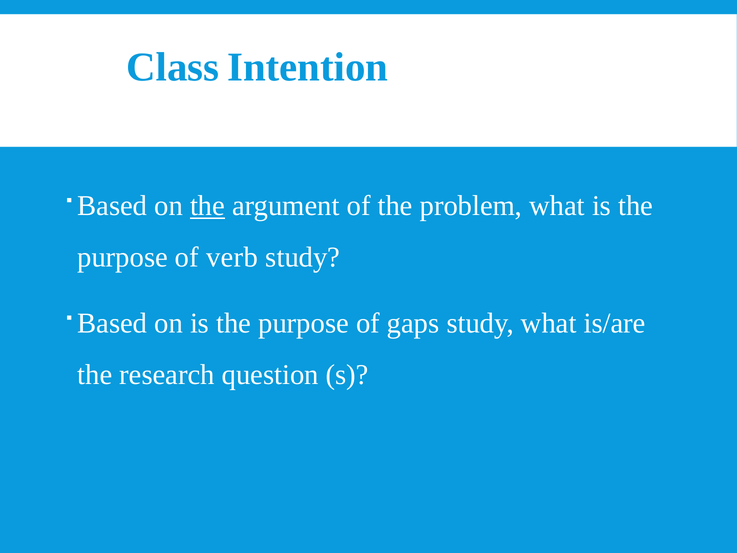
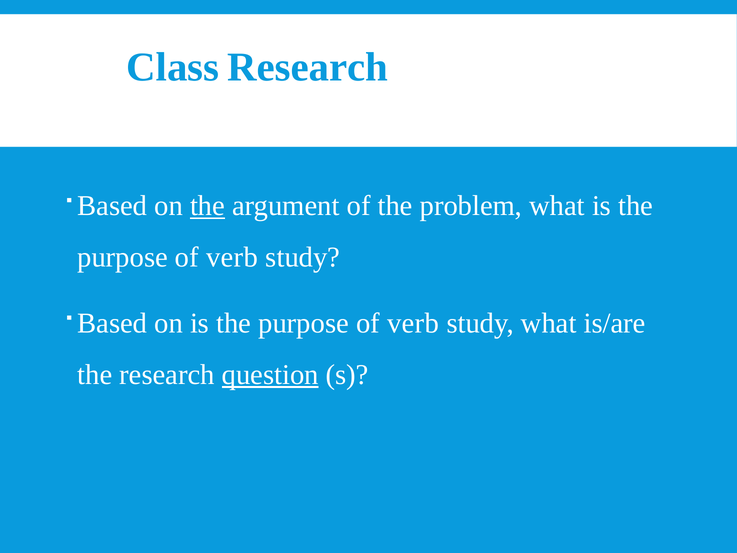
Class Intention: Intention -> Research
gaps at (413, 323): gaps -> verb
question underline: none -> present
